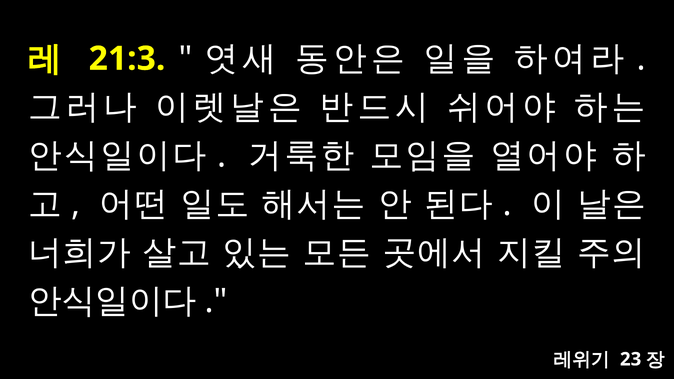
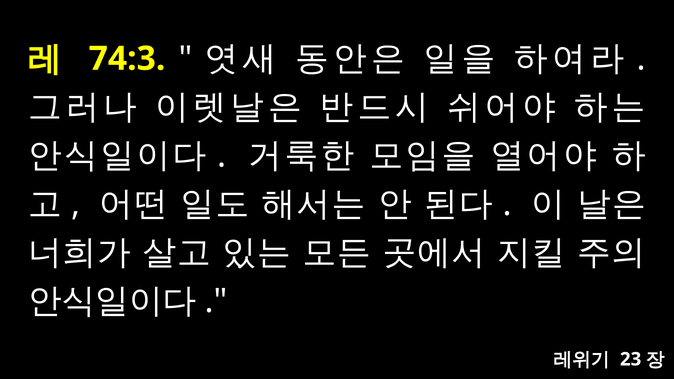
21:3: 21:3 -> 74:3
